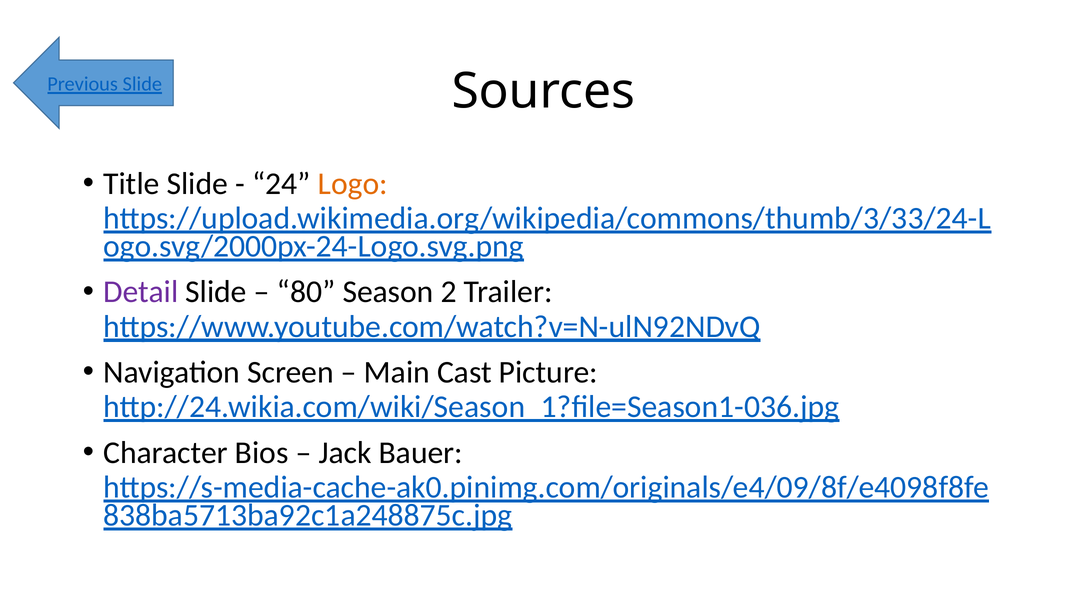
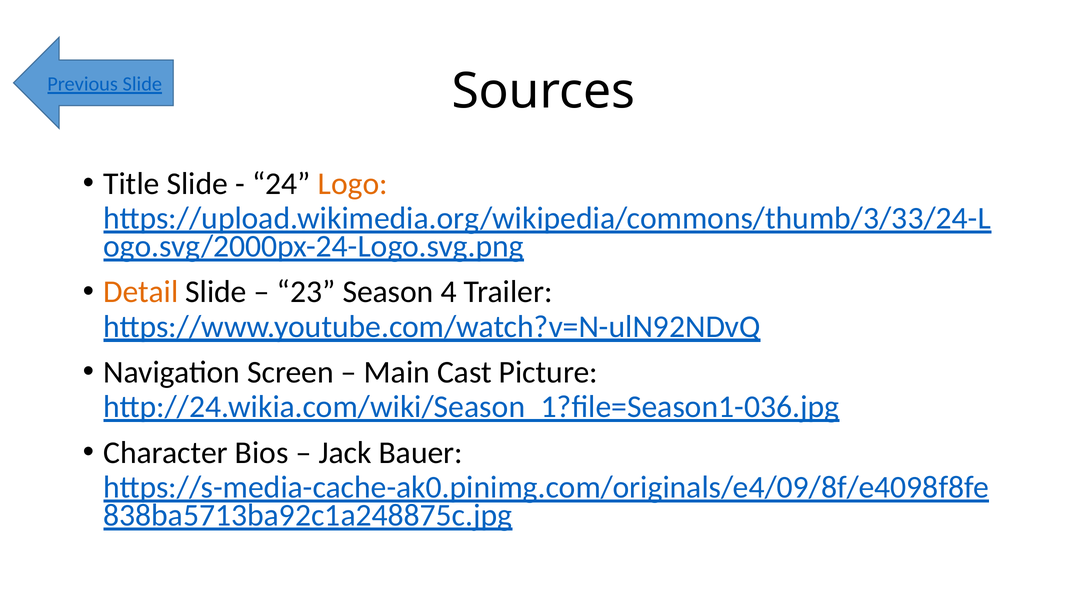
Detail colour: purple -> orange
80: 80 -> 23
2: 2 -> 4
